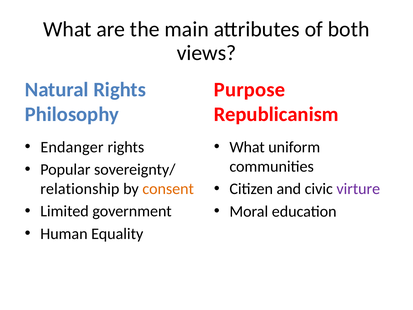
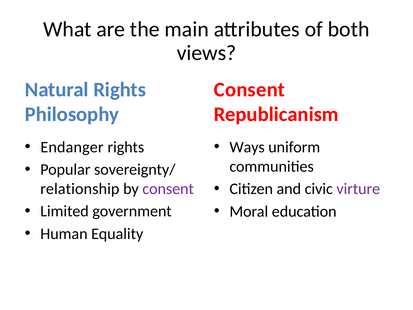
Purpose at (250, 90): Purpose -> Consent
What at (247, 147): What -> Ways
consent at (168, 189) colour: orange -> purple
